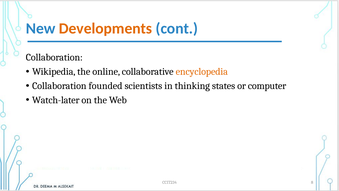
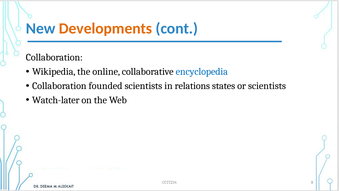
encyclopedia colour: orange -> blue
thinking: thinking -> relations
or computer: computer -> scientists
